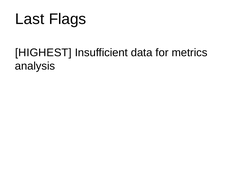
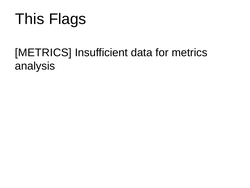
Last: Last -> This
HIGHEST at (43, 52): HIGHEST -> METRICS
